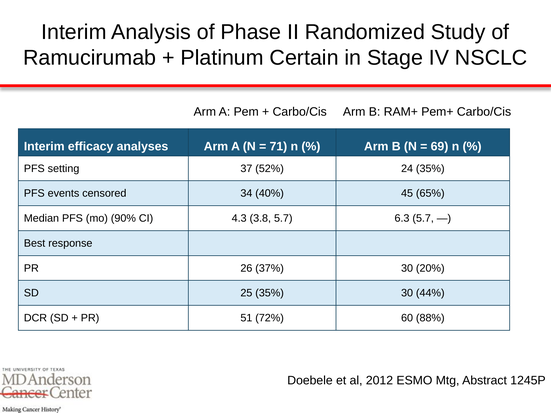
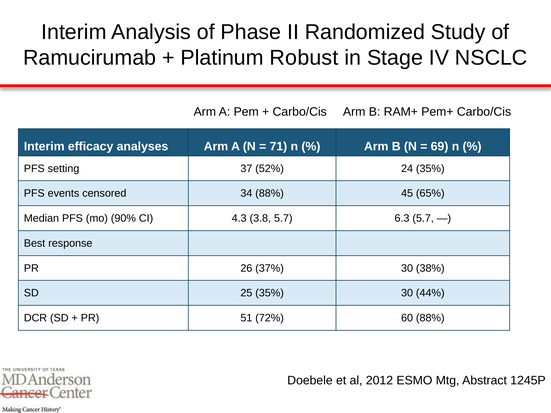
Certain: Certain -> Robust
34 40%: 40% -> 88%
20%: 20% -> 38%
